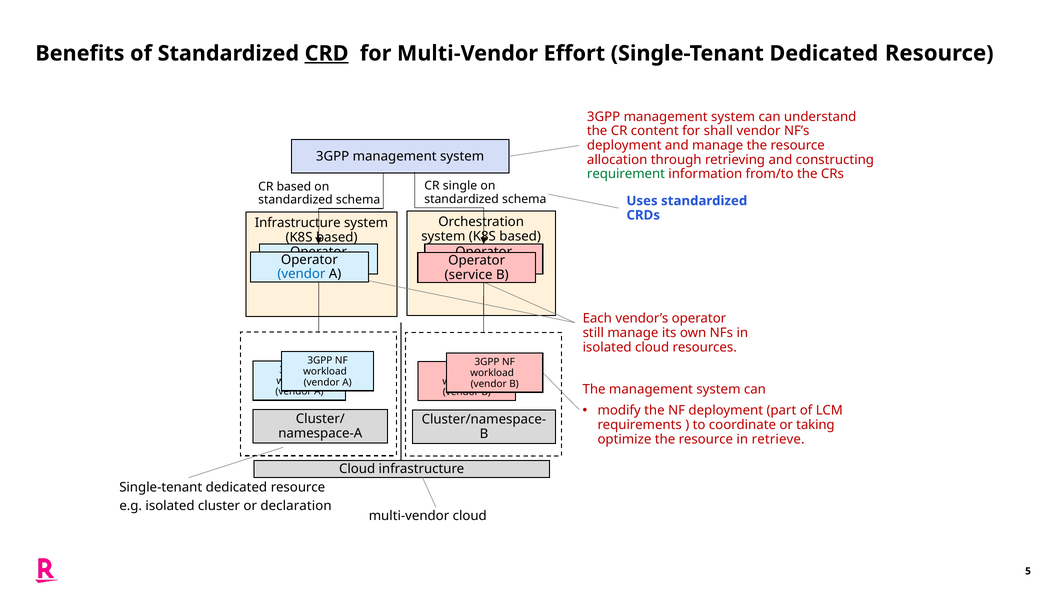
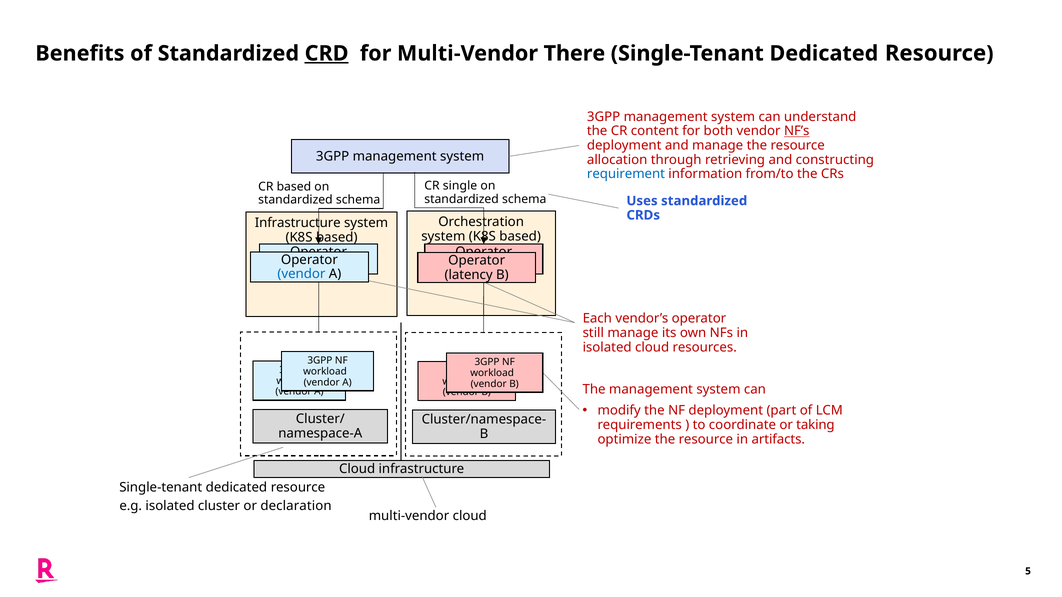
Effort: Effort -> There
shall: shall -> both
NF’s underline: none -> present
requirement colour: green -> blue
service: service -> latency
retrieve: retrieve -> artifacts
